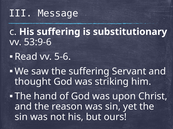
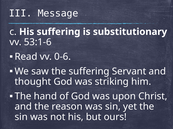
53:9-6: 53:9-6 -> 53:1-6
5-6: 5-6 -> 0-6
